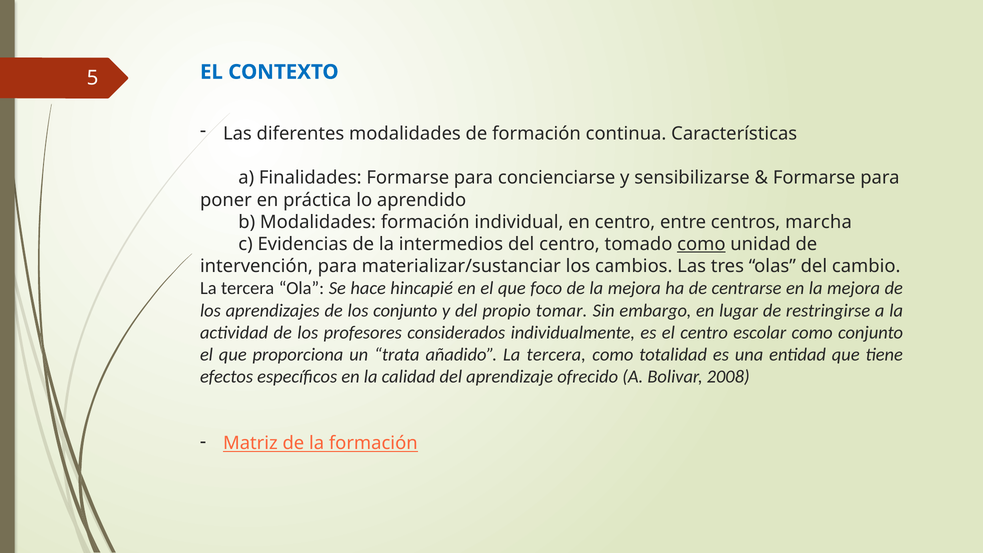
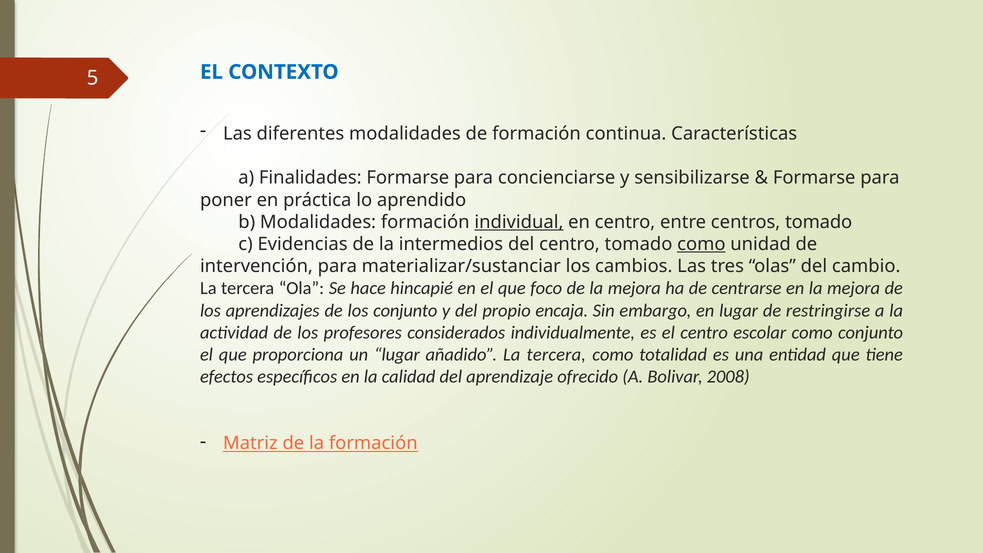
individual underline: none -> present
centros marcha: marcha -> tomado
tomar: tomar -> encaja
un trata: trata -> lugar
